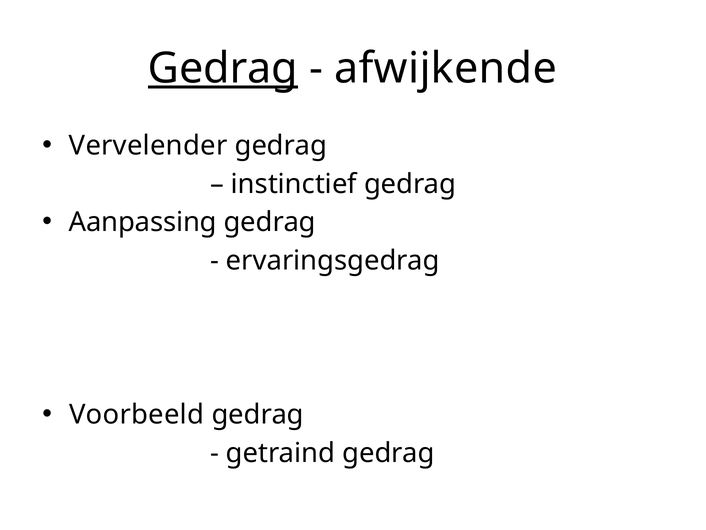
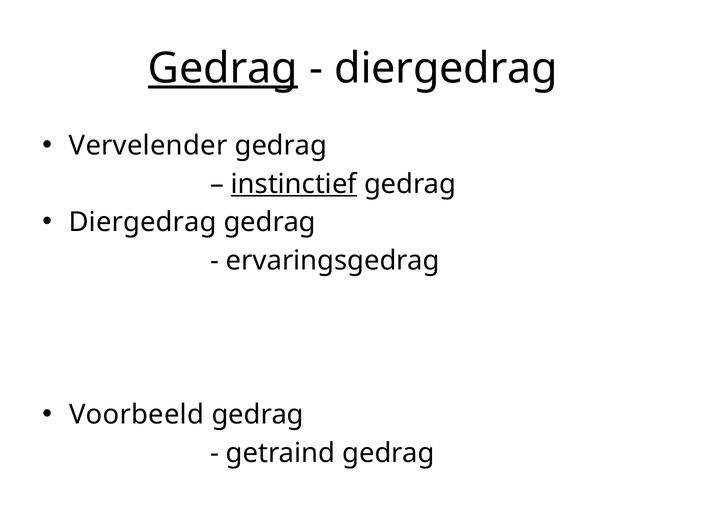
afwijkende at (446, 68): afwijkende -> diergedrag
instinctief underline: none -> present
Aanpassing at (143, 222): Aanpassing -> Diergedrag
